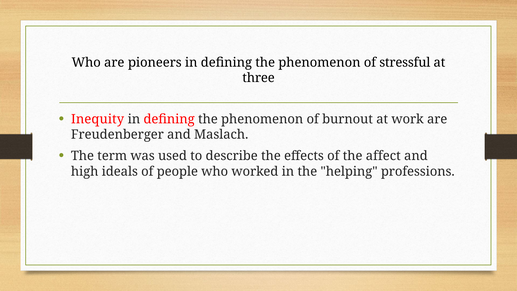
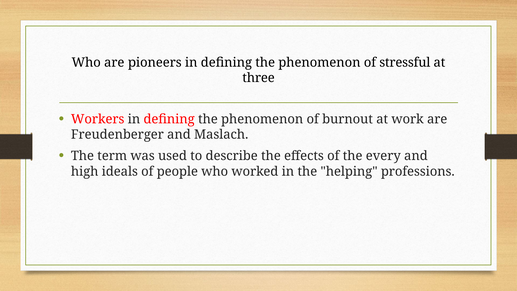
Inequity: Inequity -> Workers
affect: affect -> every
